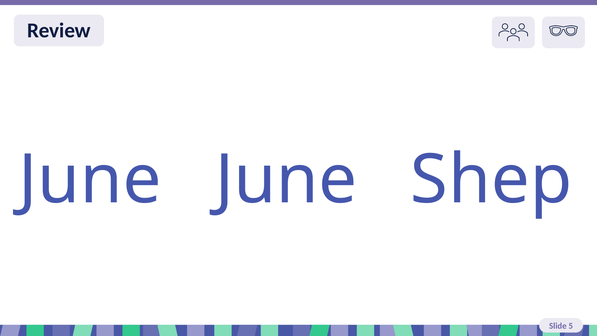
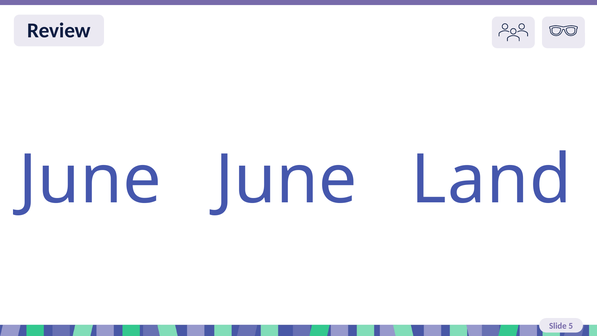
Shep: Shep -> Land
